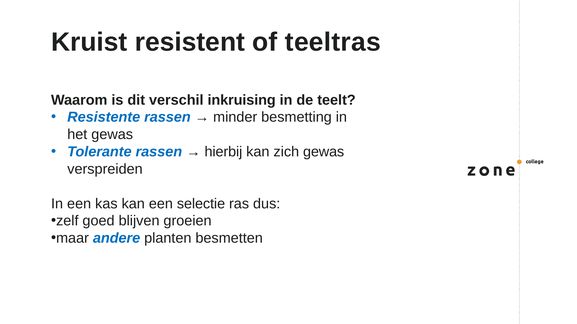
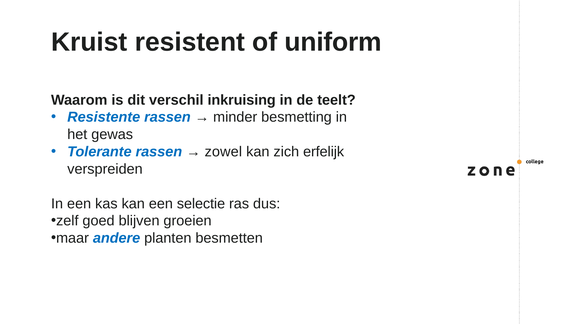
teeltras: teeltras -> uniform
hierbij: hierbij -> zowel
zich gewas: gewas -> erfelijk
